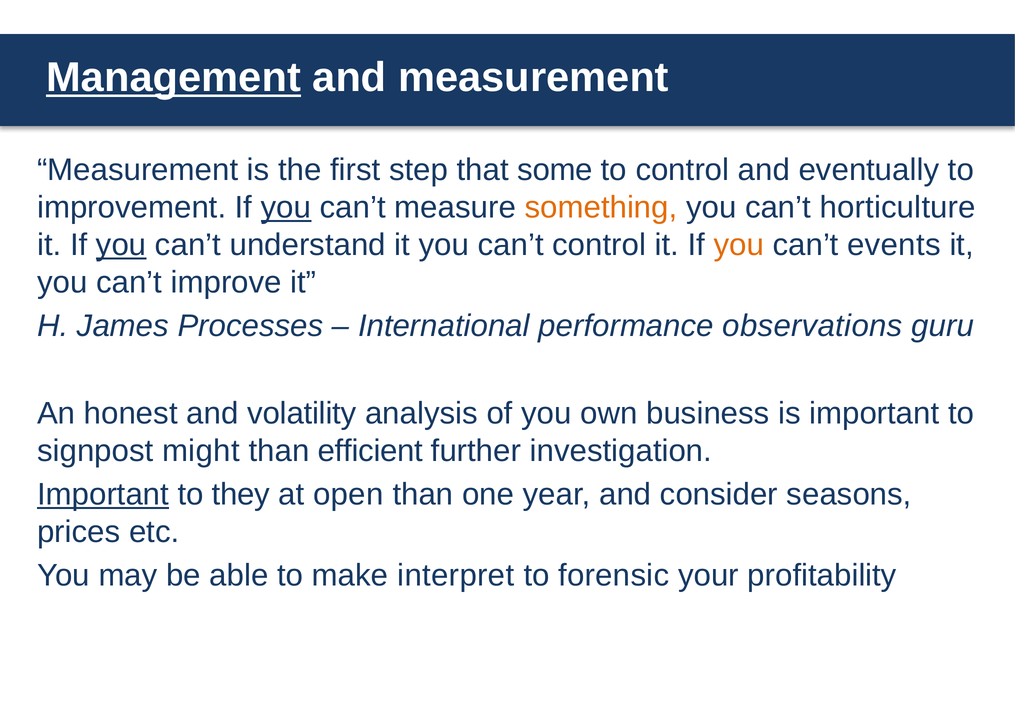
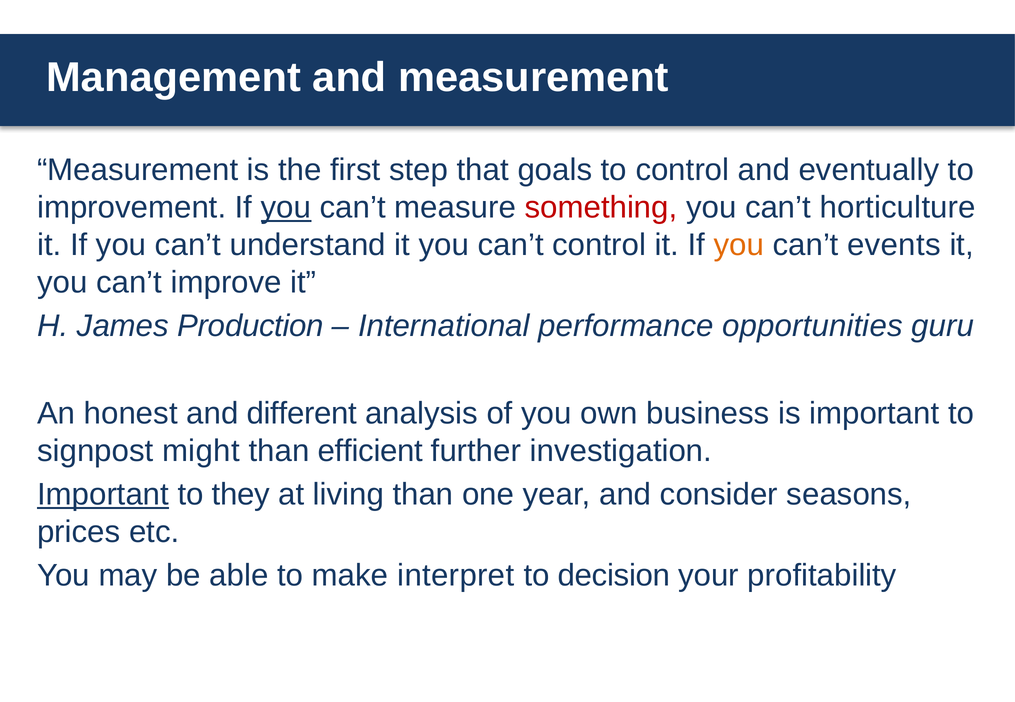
Management underline: present -> none
some: some -> goals
something colour: orange -> red
you at (121, 245) underline: present -> none
Processes: Processes -> Production
observations: observations -> opportunities
volatility: volatility -> different
open: open -> living
forensic: forensic -> decision
